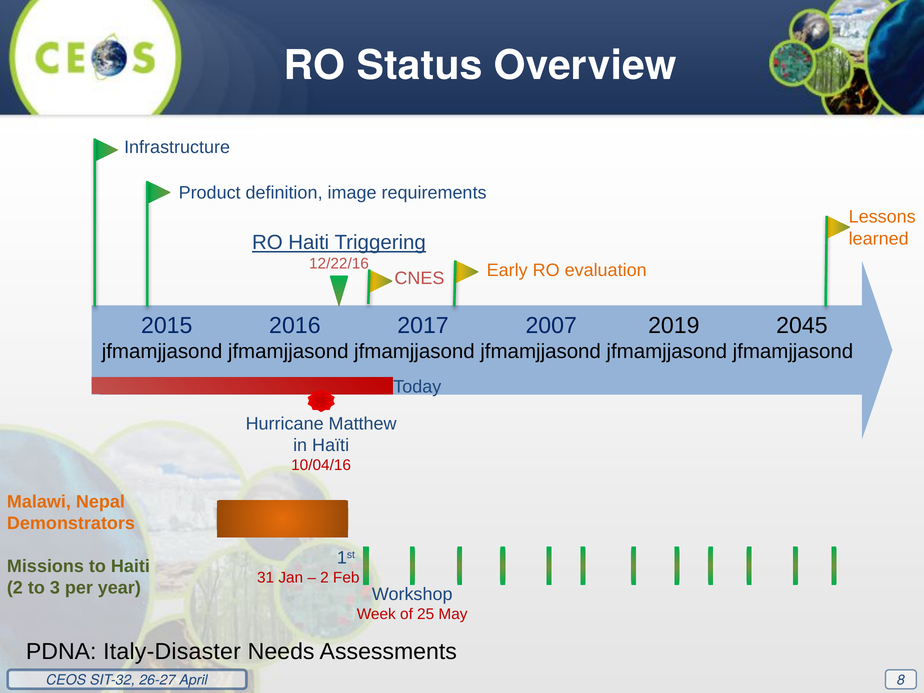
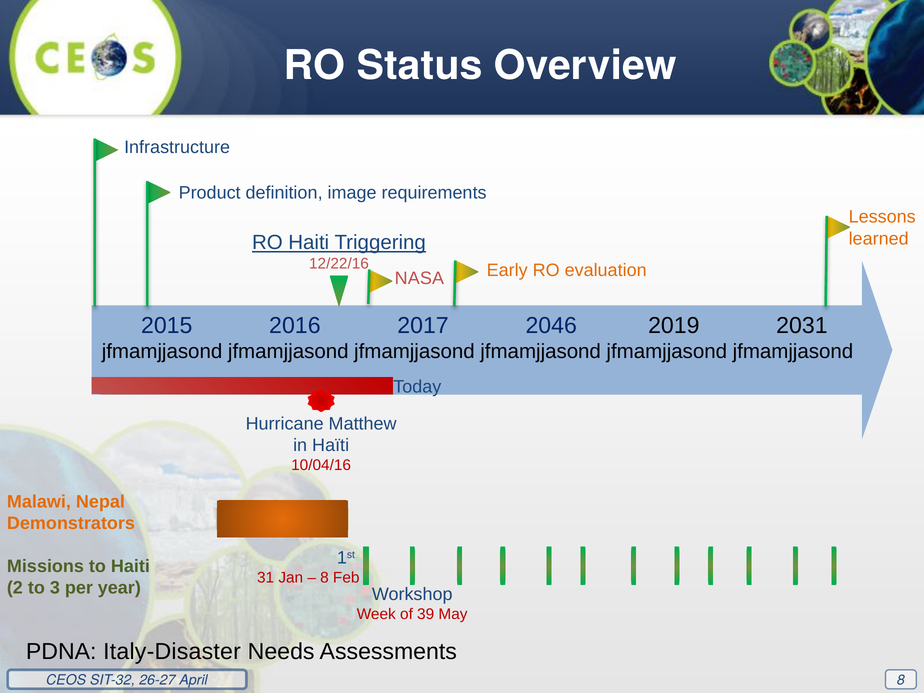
CNES: CNES -> NASA
2007: 2007 -> 2046
2045: 2045 -> 2031
2 at (325, 578): 2 -> 8
25: 25 -> 39
